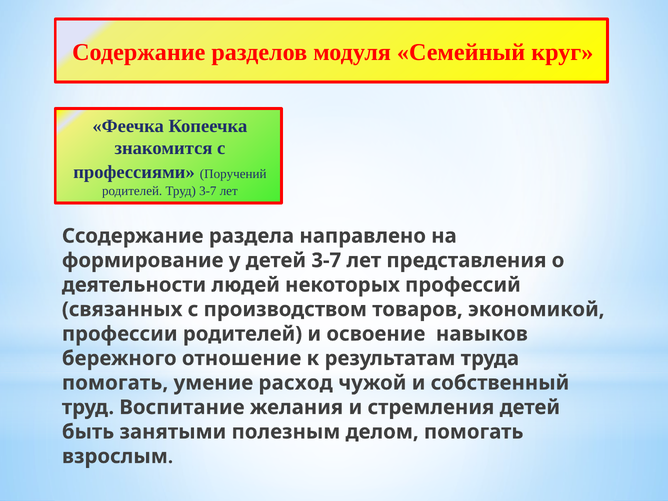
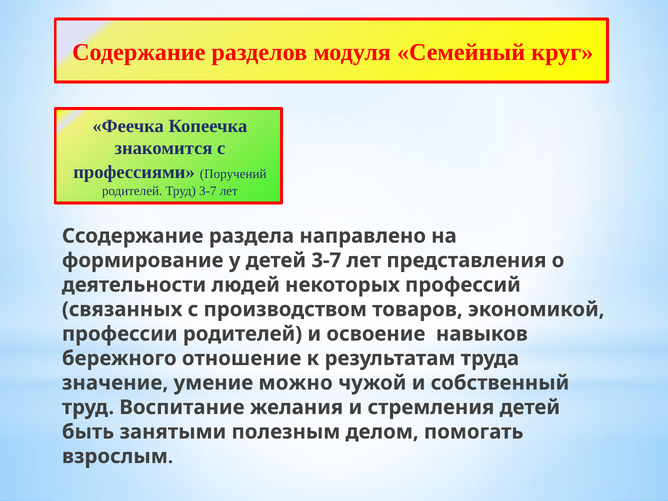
помогать at (115, 383): помогать -> значение
расход: расход -> можно
